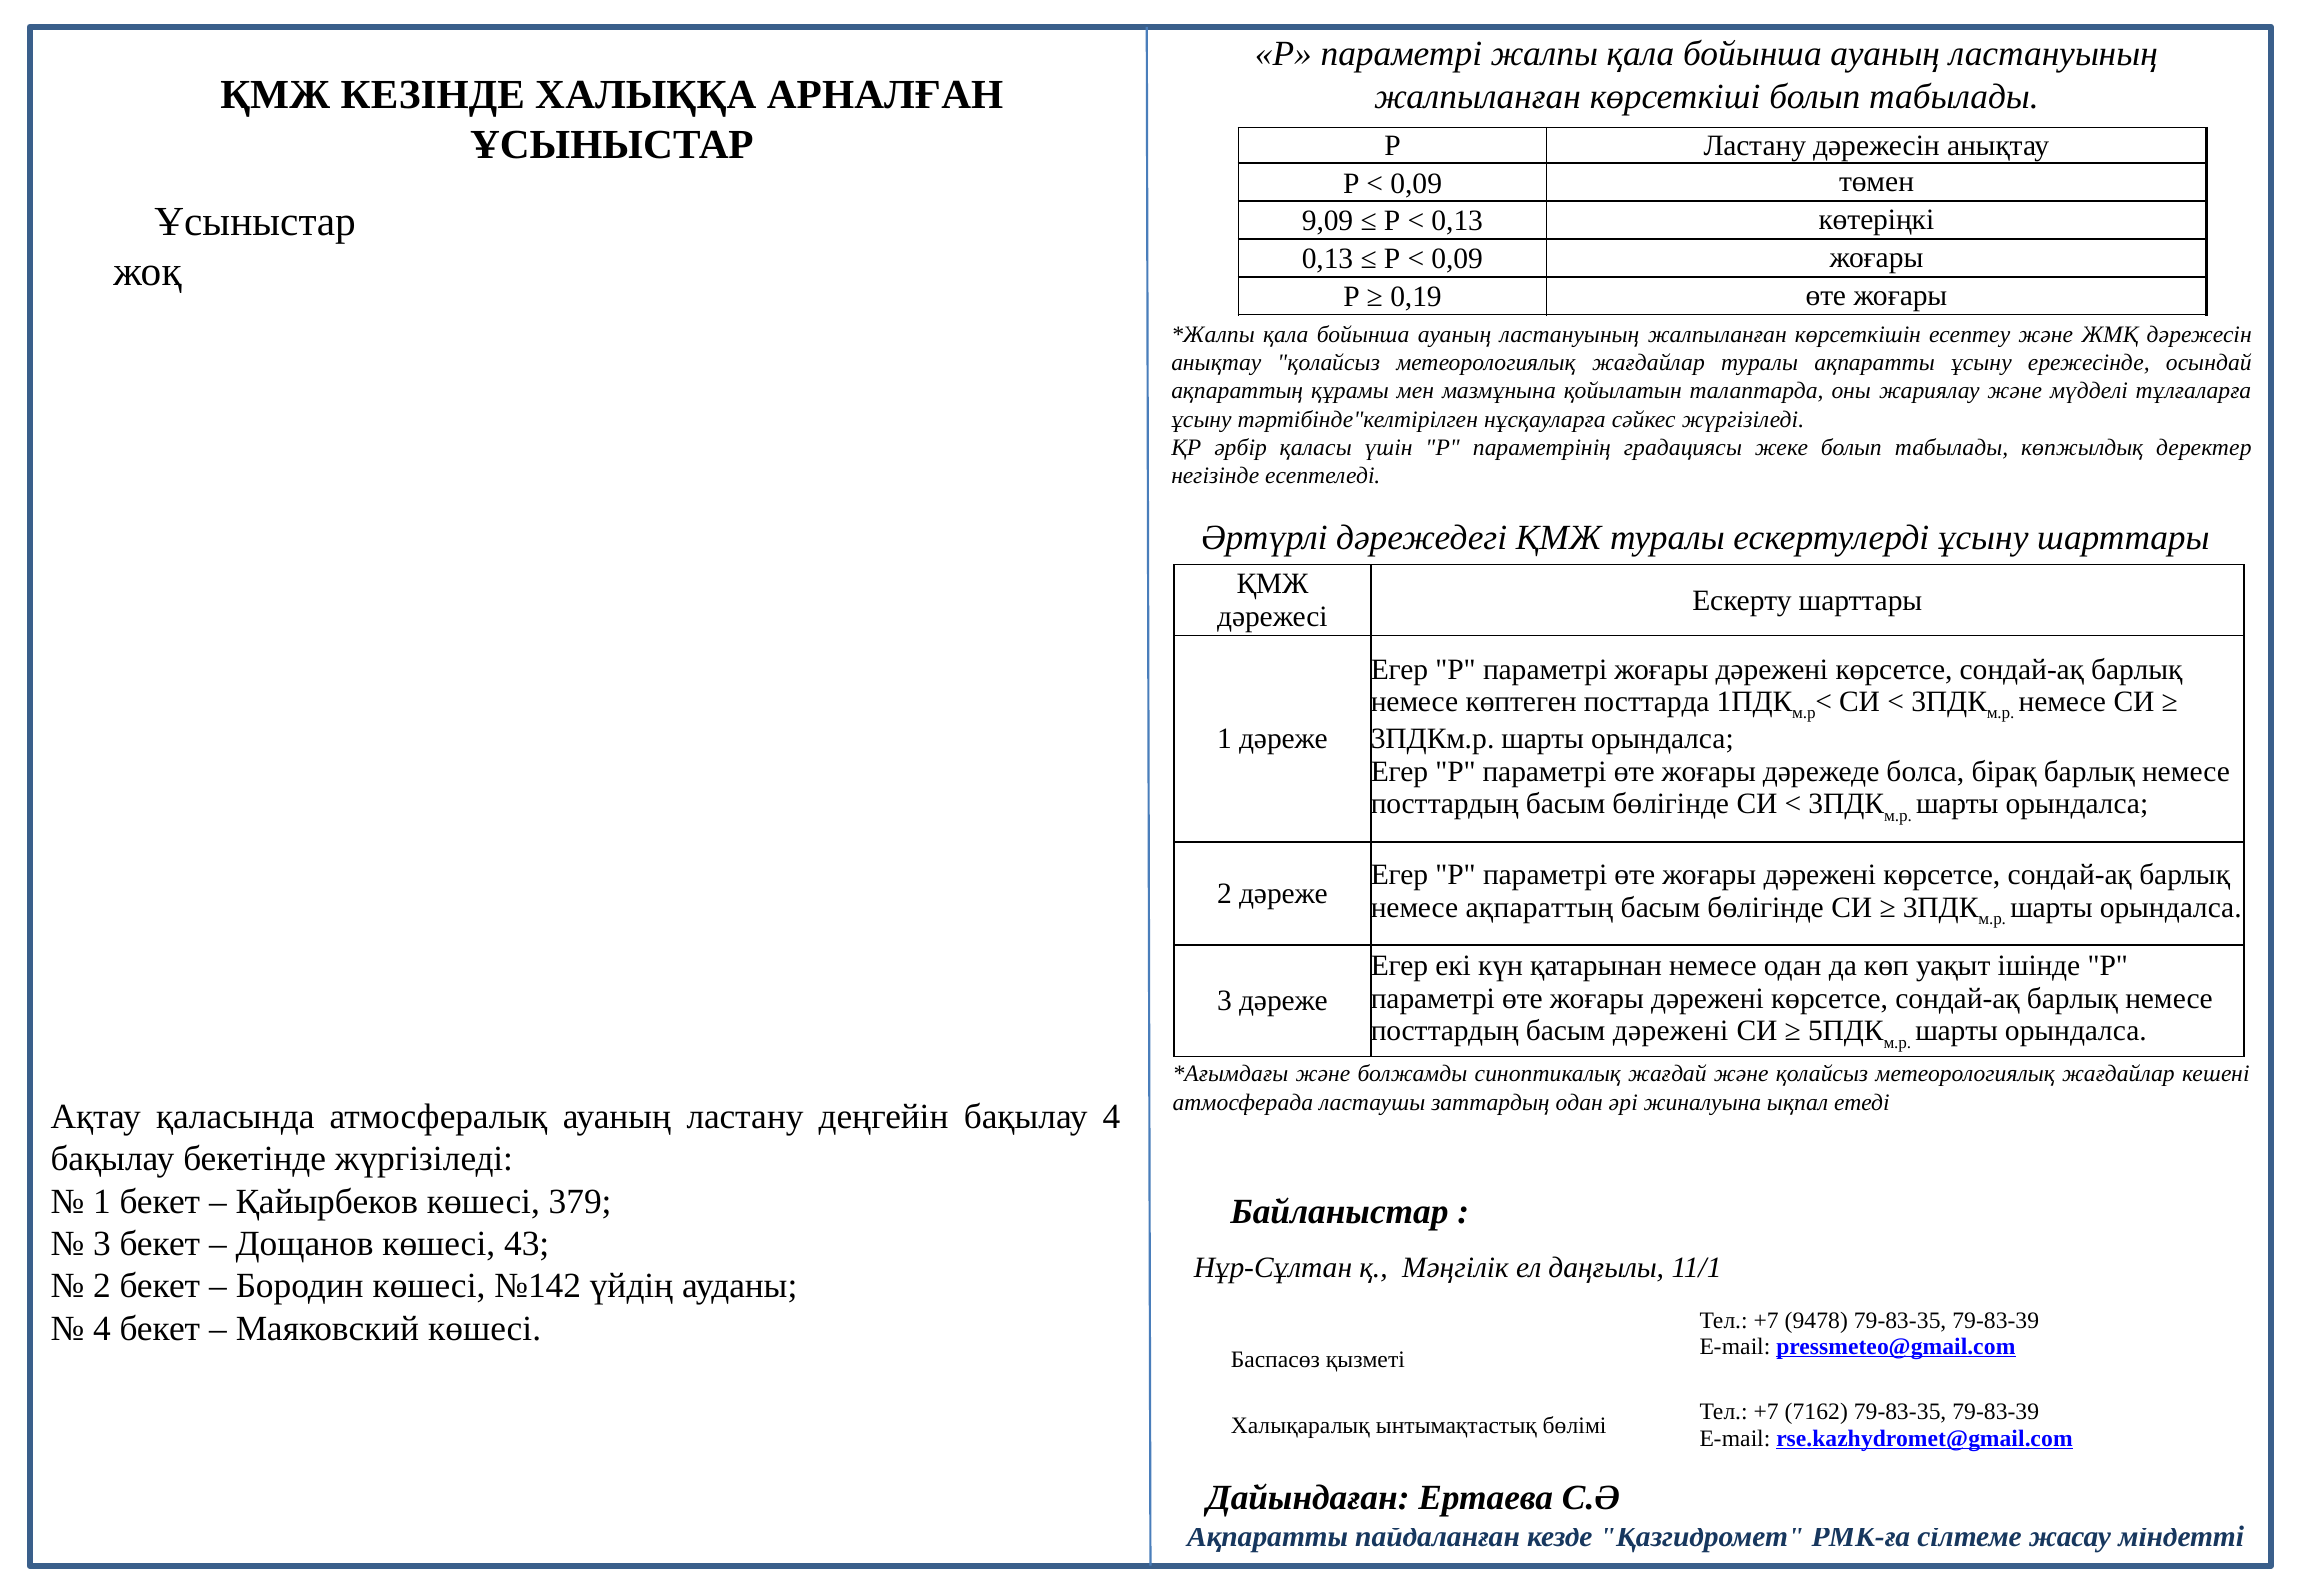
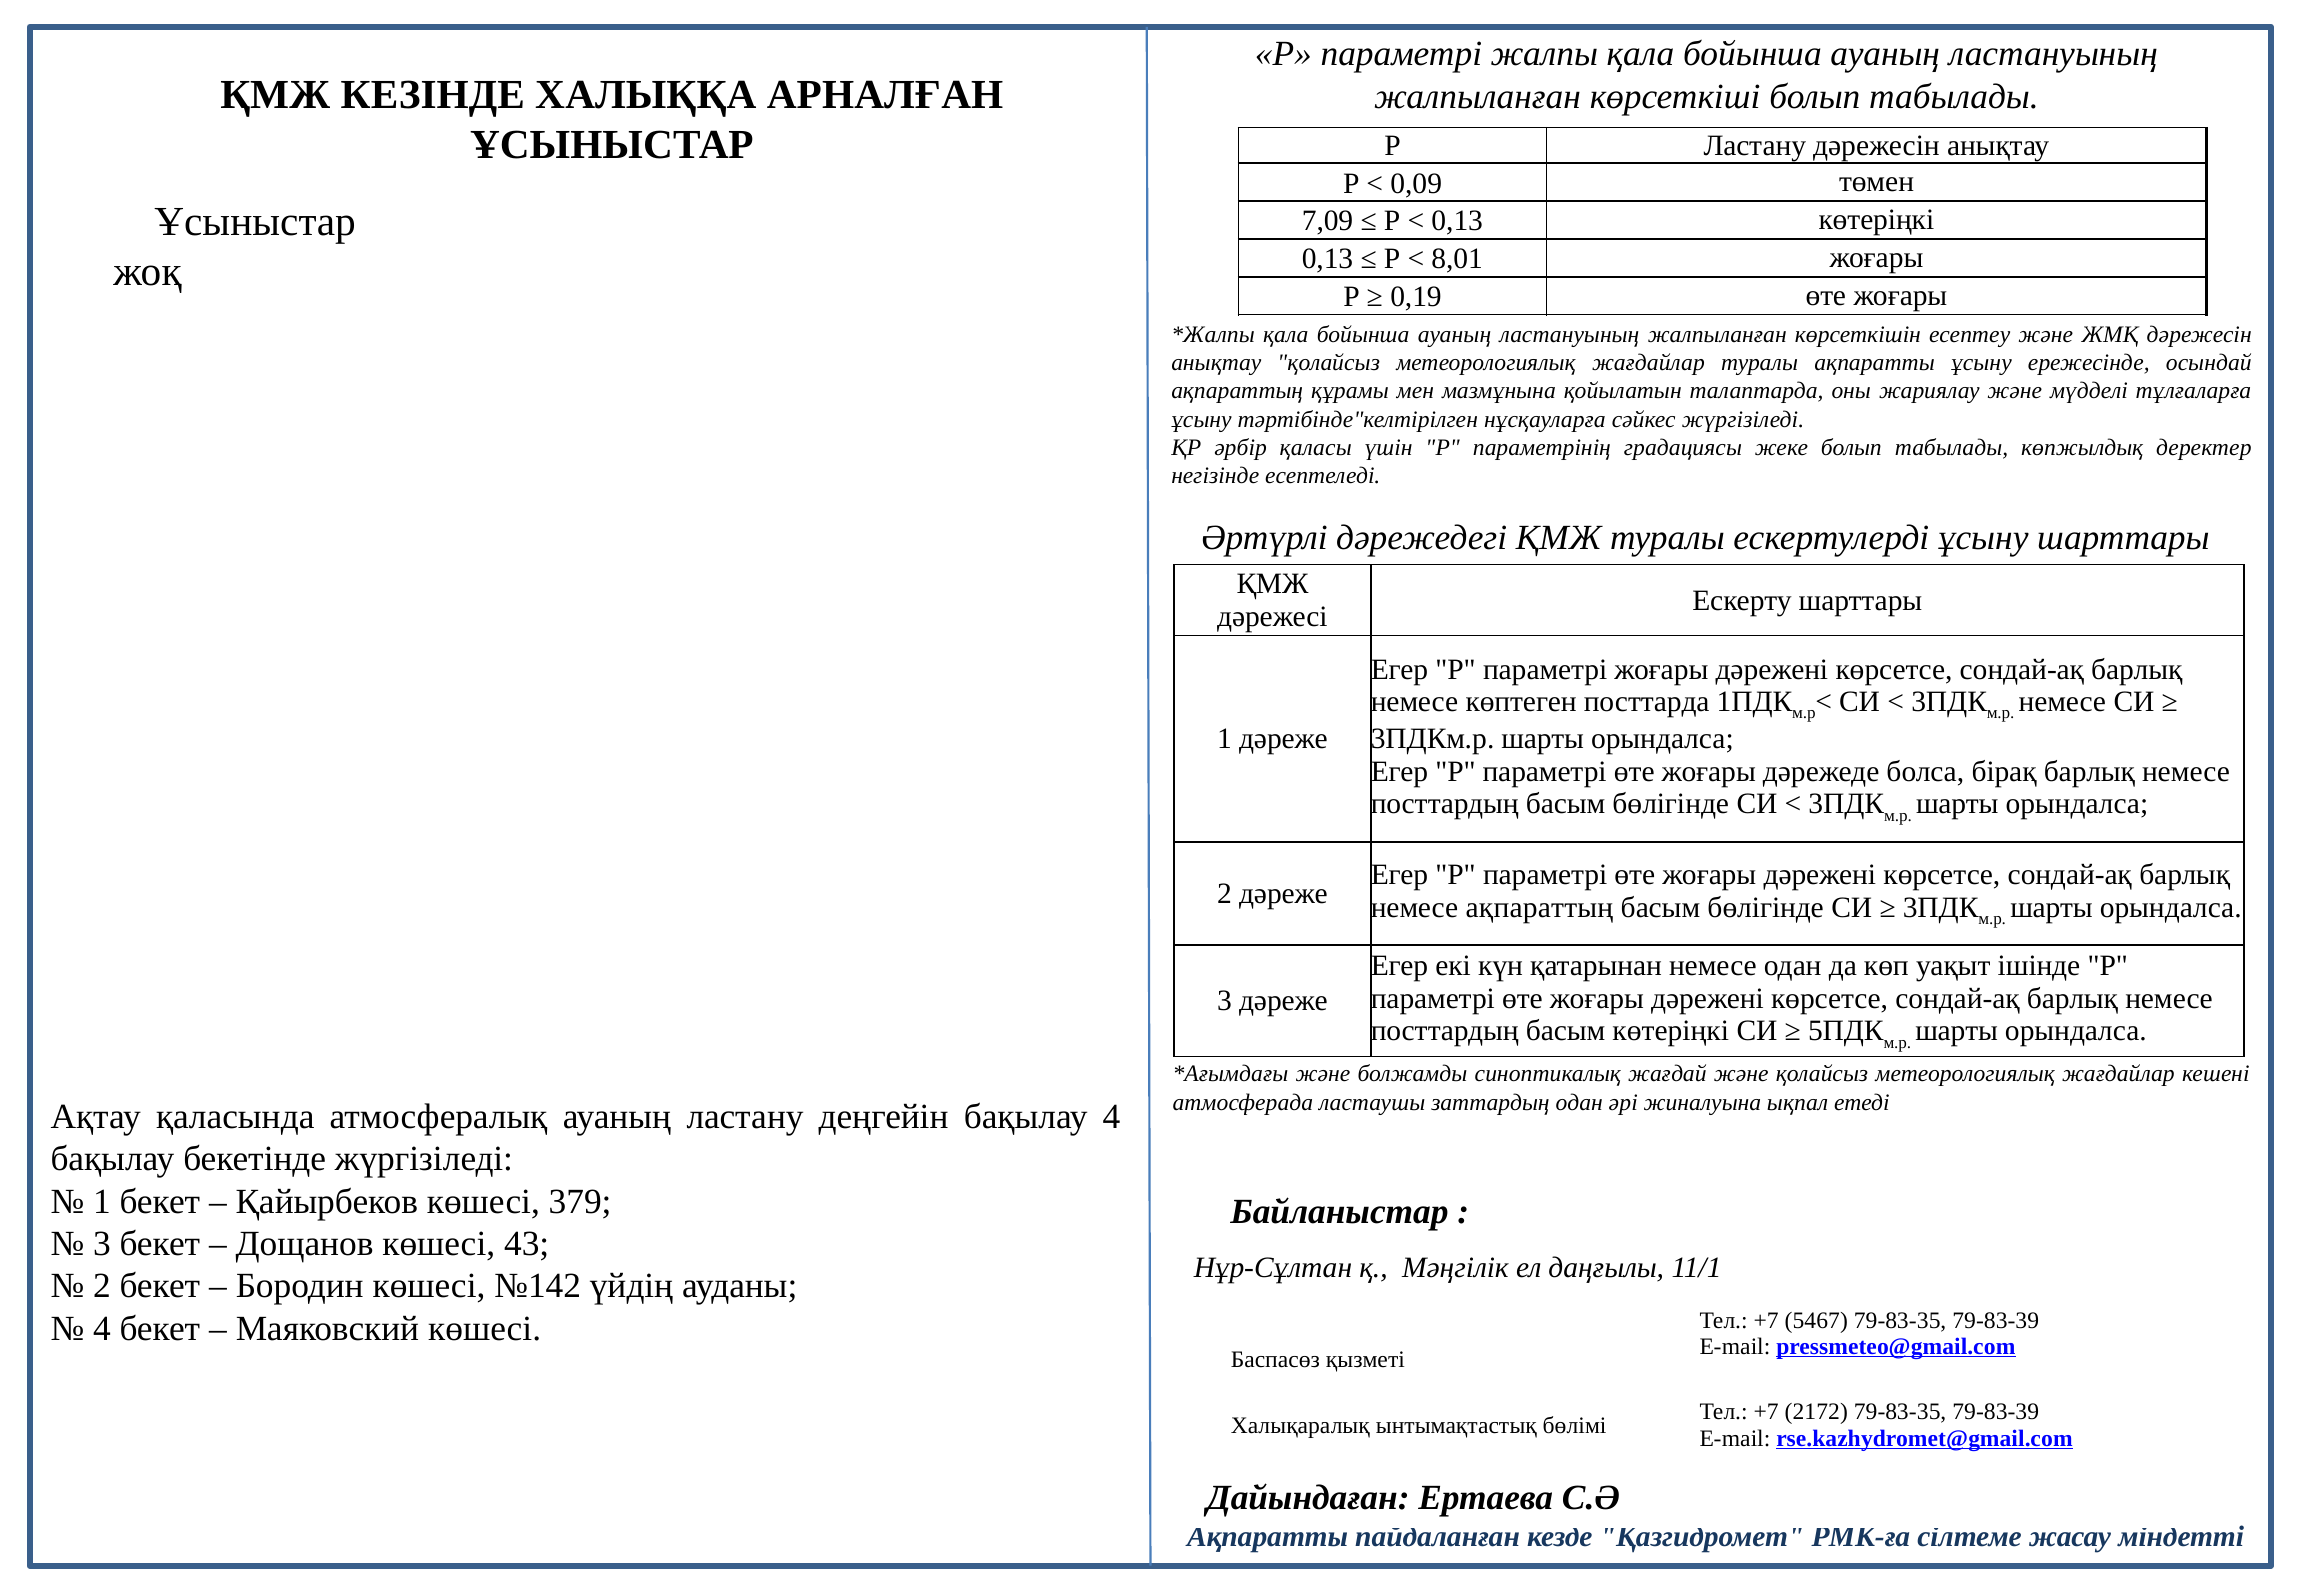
9,09: 9,09 -> 7,09
0,09 at (1457, 259): 0,09 -> 8,01
басым дәрежені: дәрежені -> көтеріңкі
9478: 9478 -> 5467
7162: 7162 -> 2172
